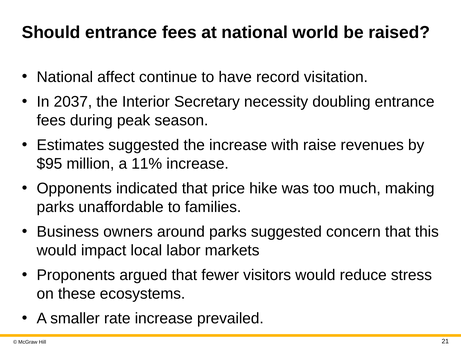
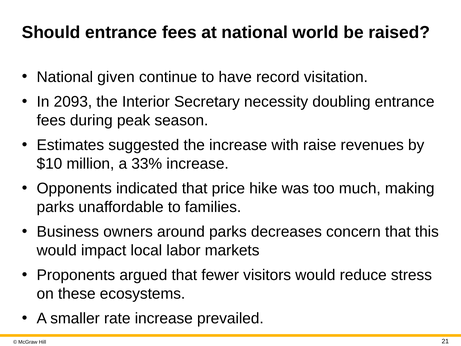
affect: affect -> given
2037: 2037 -> 2093
$95: $95 -> $10
11%: 11% -> 33%
parks suggested: suggested -> decreases
